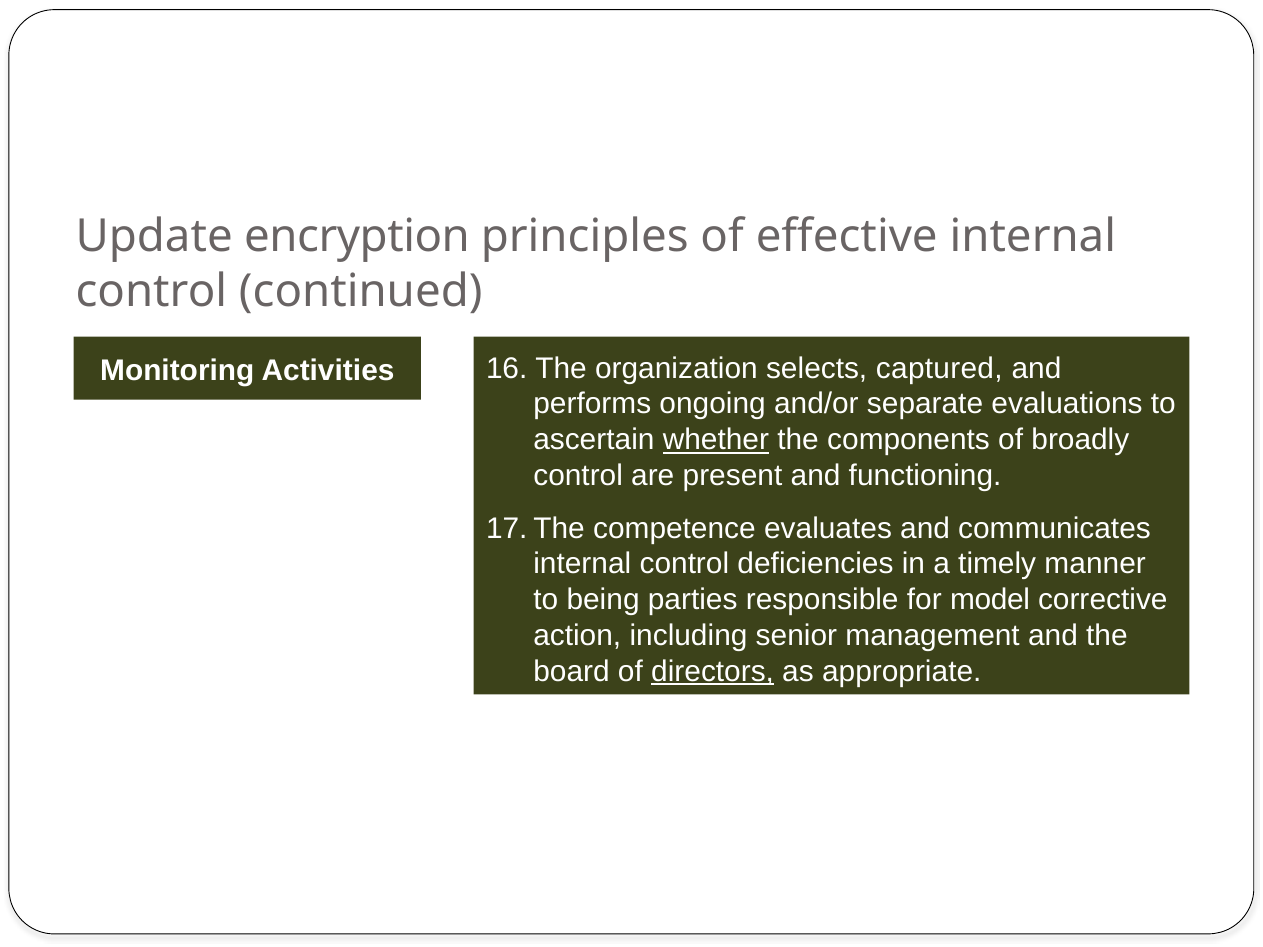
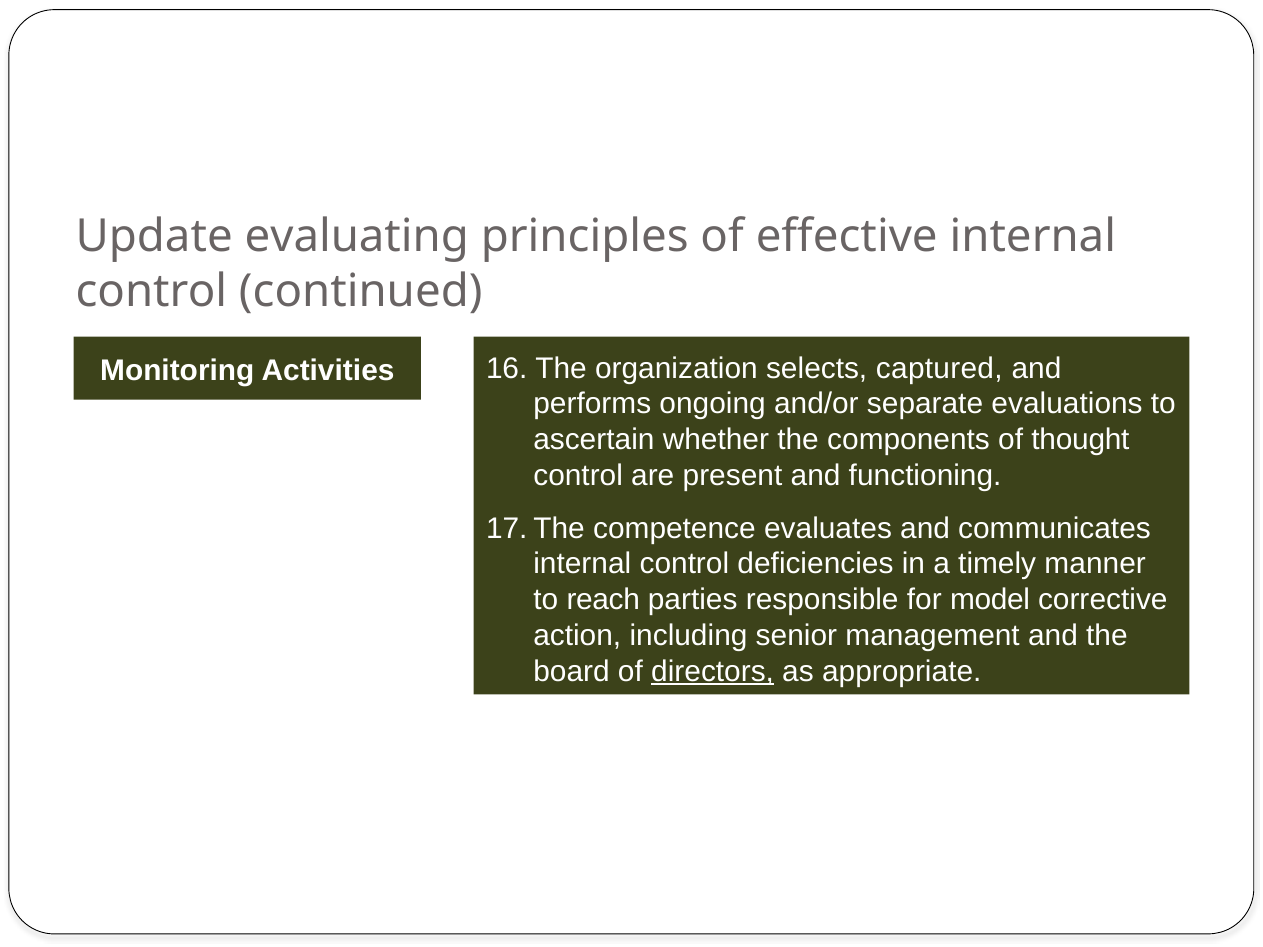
encryption: encryption -> evaluating
whether underline: present -> none
broadly: broadly -> thought
being: being -> reach
